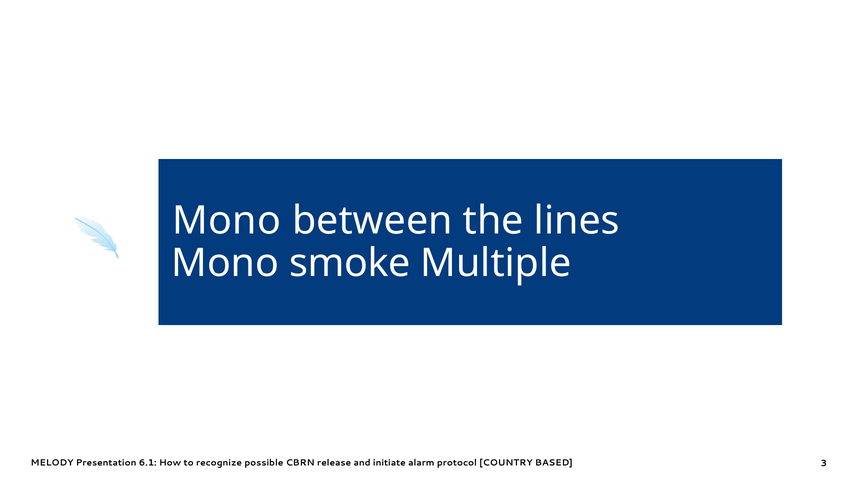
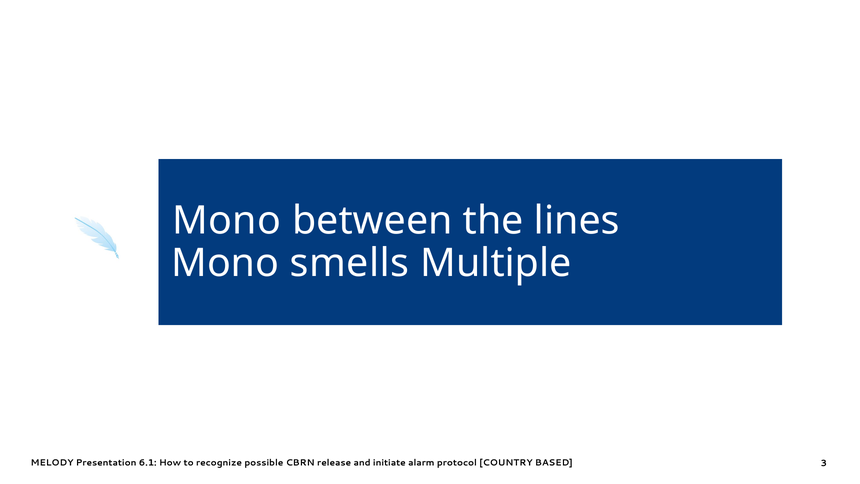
smoke: smoke -> smells
